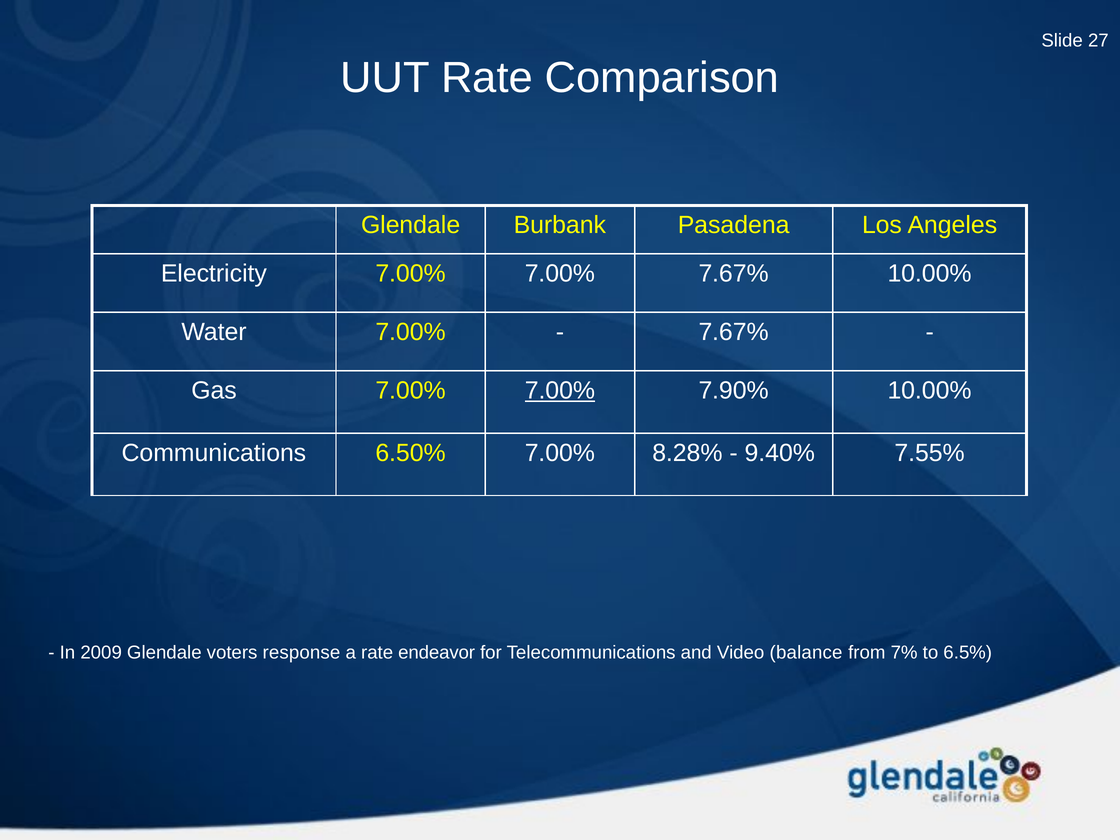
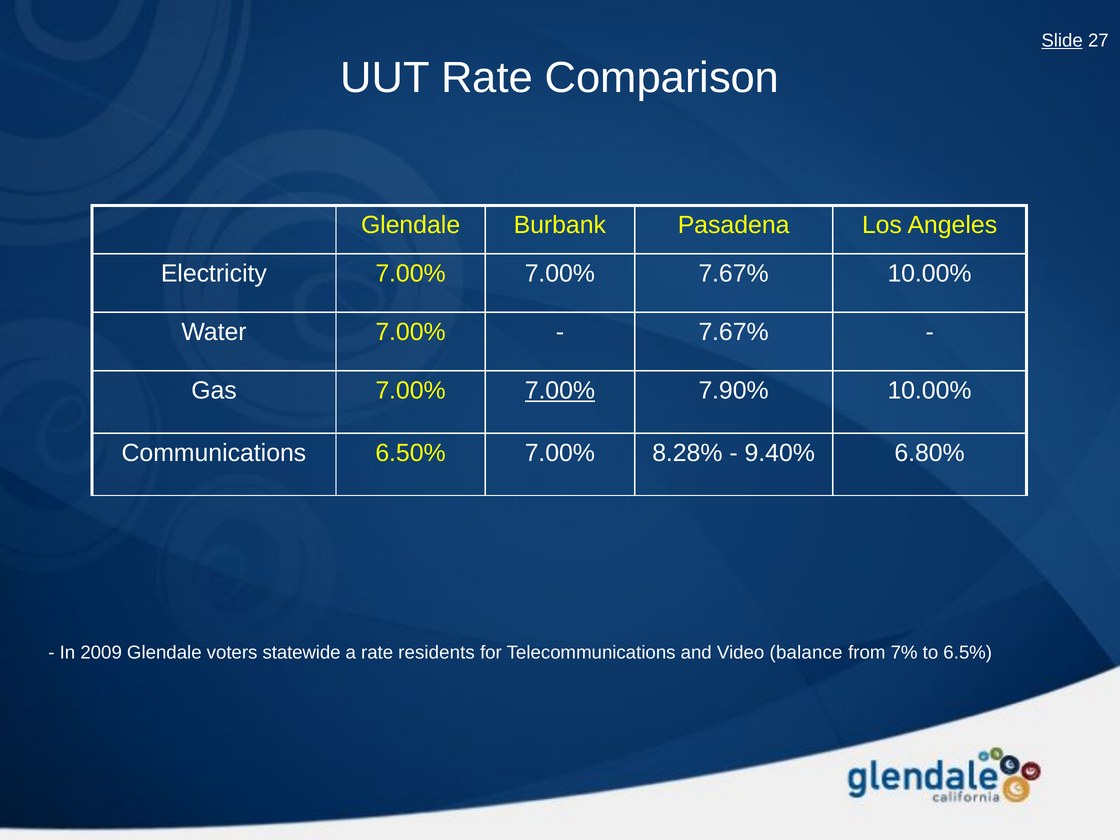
Slide underline: none -> present
7.55%: 7.55% -> 6.80%
response: response -> statewide
endeavor: endeavor -> residents
